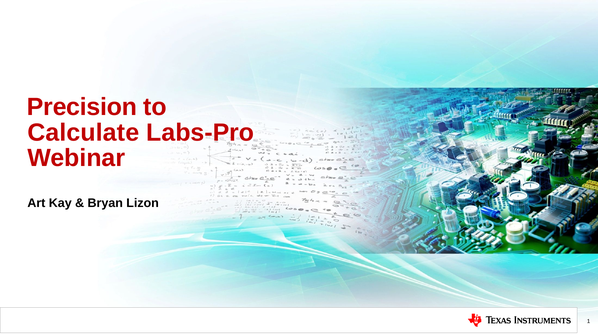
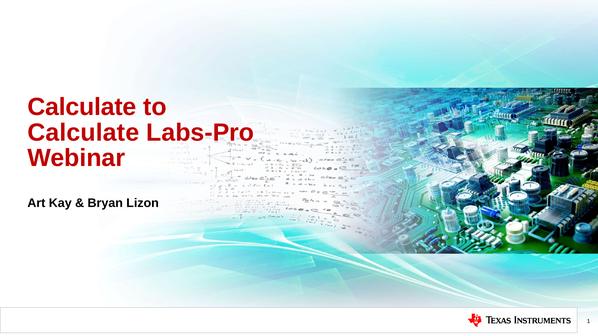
Precision at (82, 107): Precision -> Calculate
